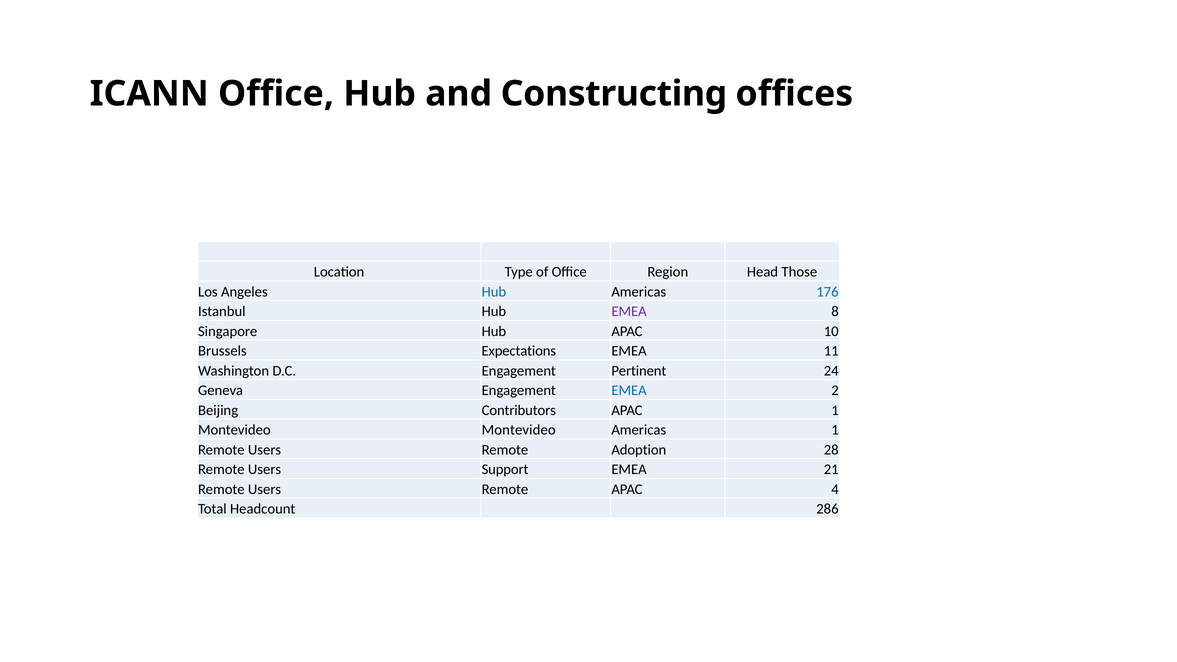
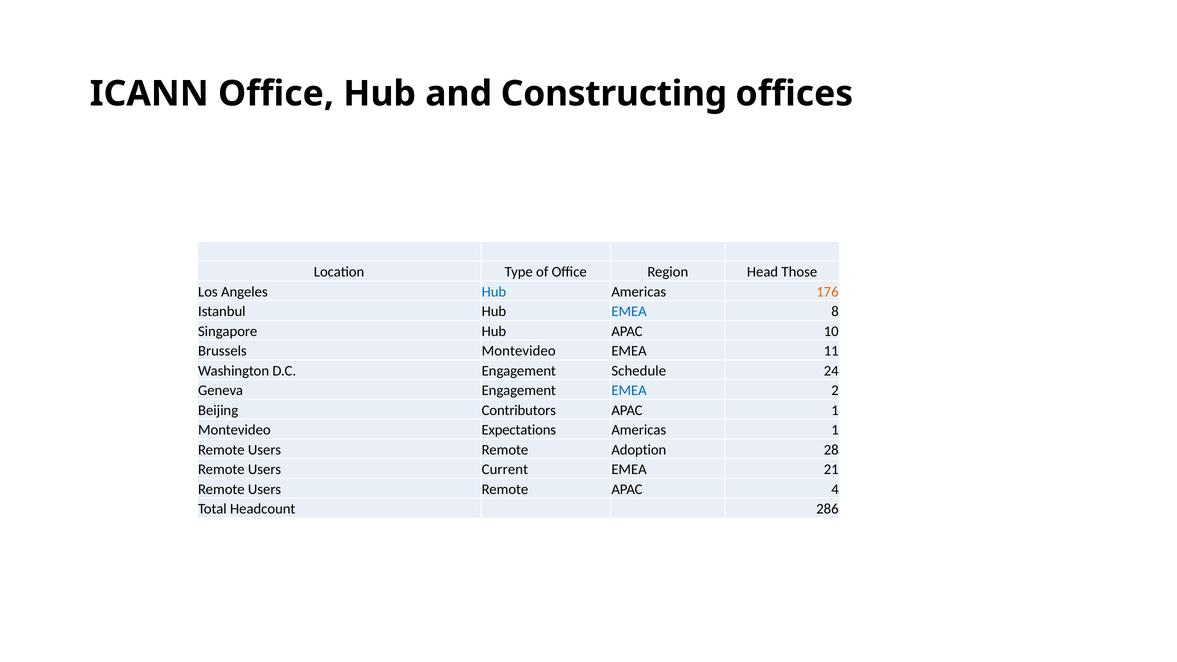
176 colour: blue -> orange
EMEA at (629, 312) colour: purple -> blue
Brussels Expectations: Expectations -> Montevideo
Pertinent: Pertinent -> Schedule
Montevideo Montevideo: Montevideo -> Expectations
Support: Support -> Current
